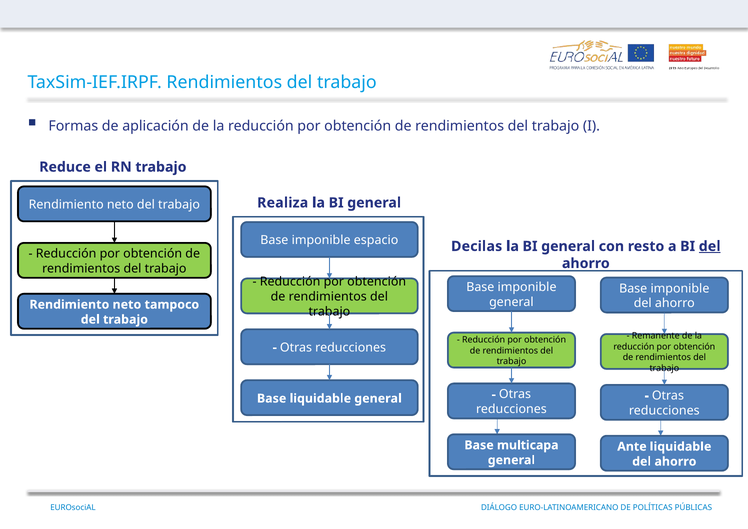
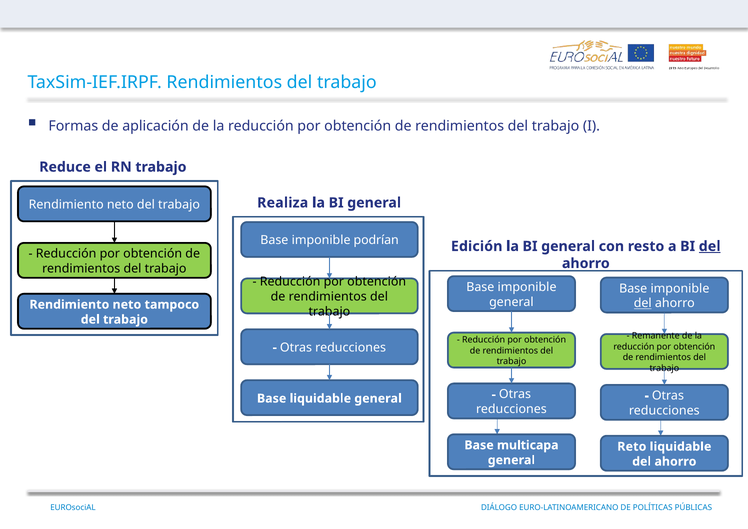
espacio: espacio -> podrían
Decilas: Decilas -> Edición
del at (643, 303) underline: none -> present
Ante: Ante -> Reto
